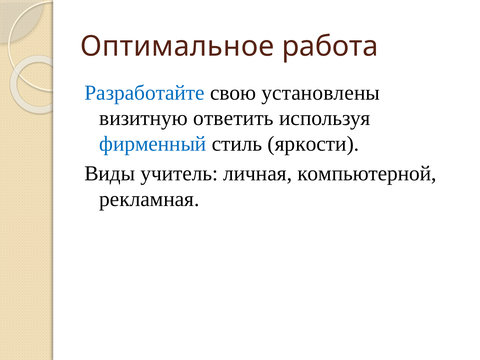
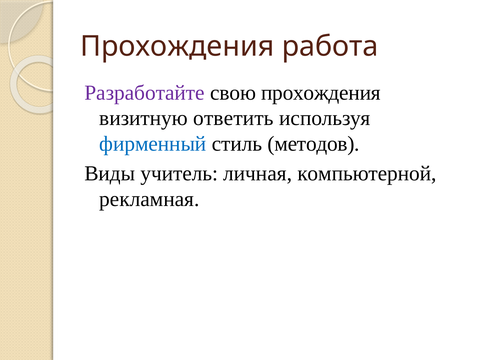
Оптимальное at (177, 46): Оптимальное -> Прохождения
Разработайте colour: blue -> purple
свою установлены: установлены -> прохождения
яркости: яркости -> методов
